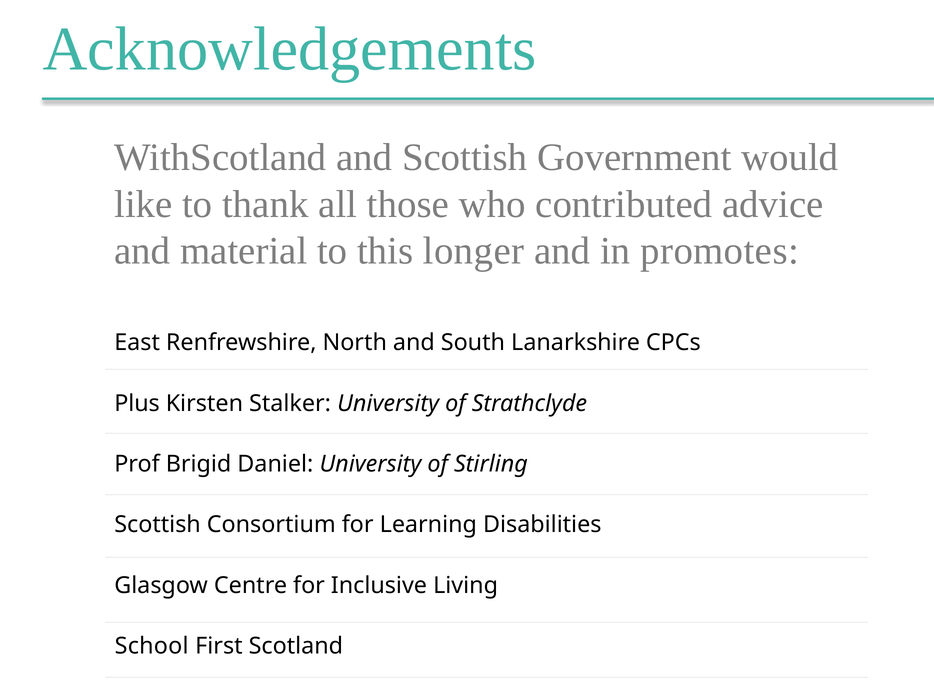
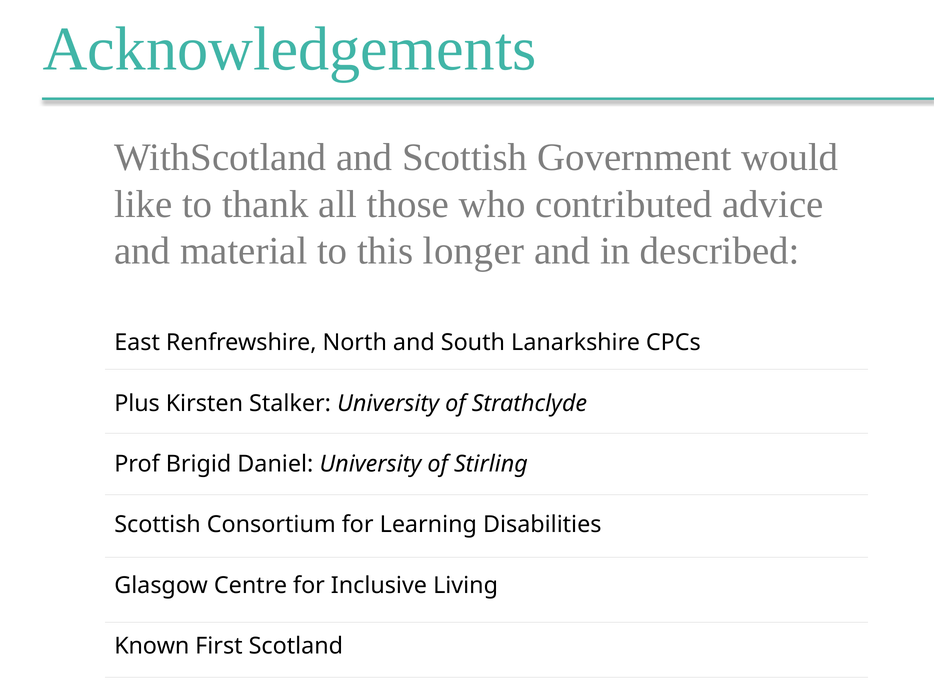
promotes: promotes -> described
School: School -> Known
